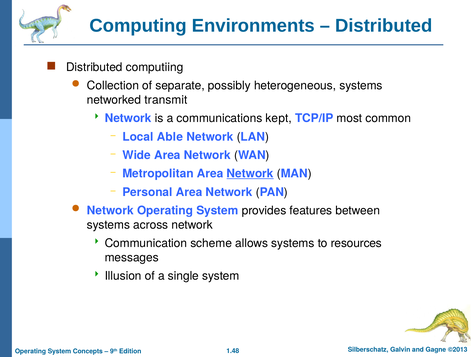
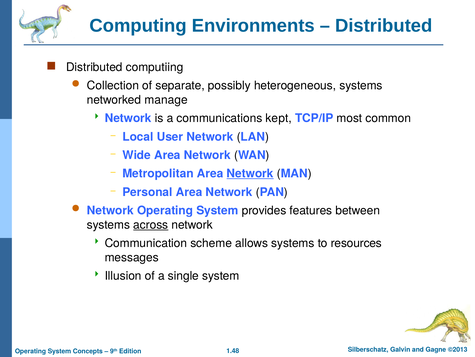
transmit: transmit -> manage
Able: Able -> User
across underline: none -> present
